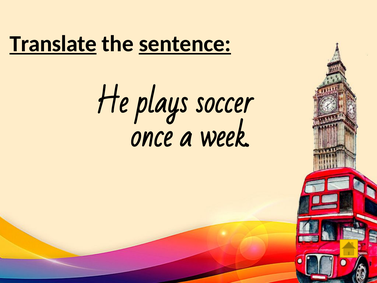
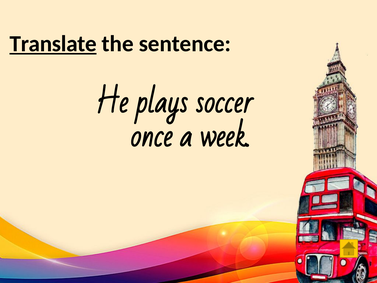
sentence underline: present -> none
